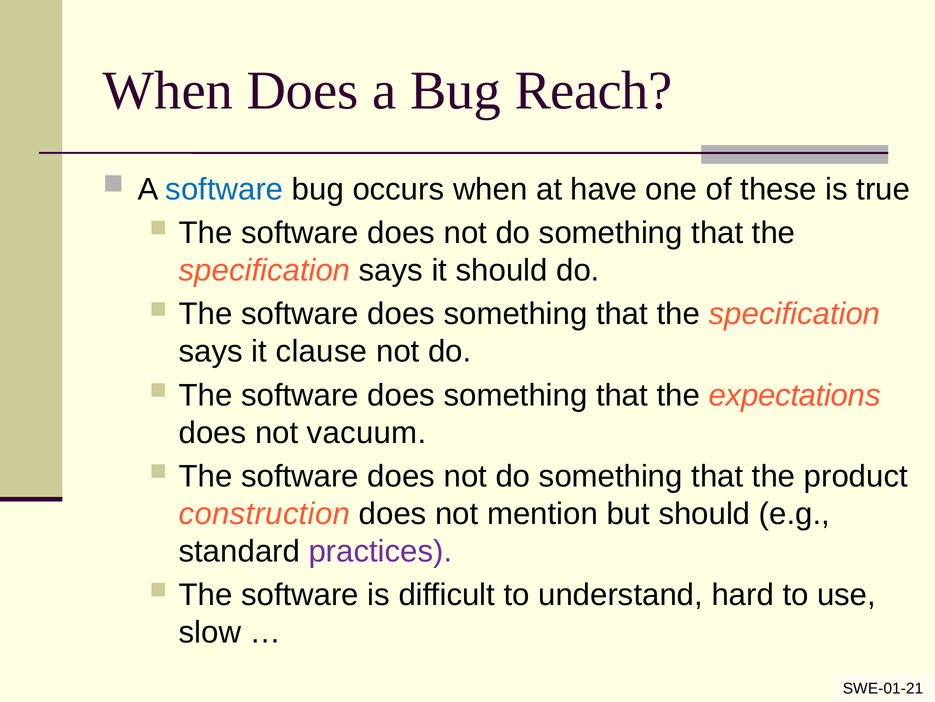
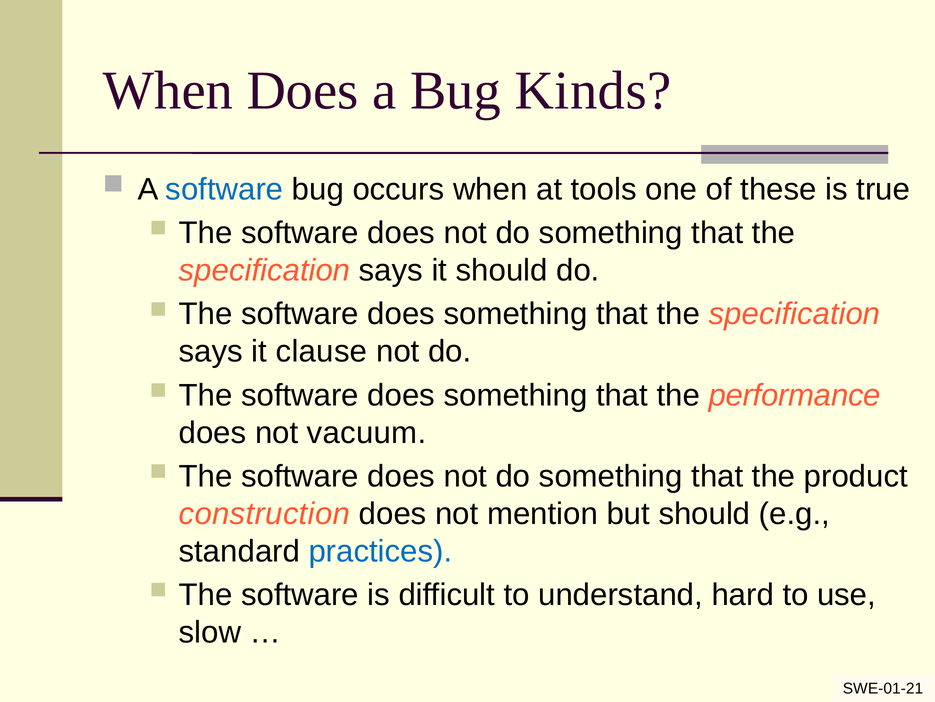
Reach: Reach -> Kinds
have: have -> tools
expectations: expectations -> performance
practices colour: purple -> blue
